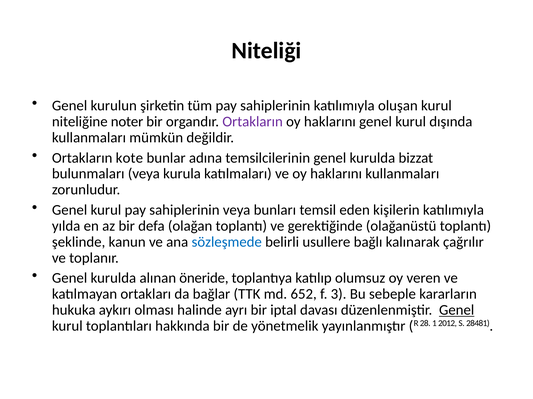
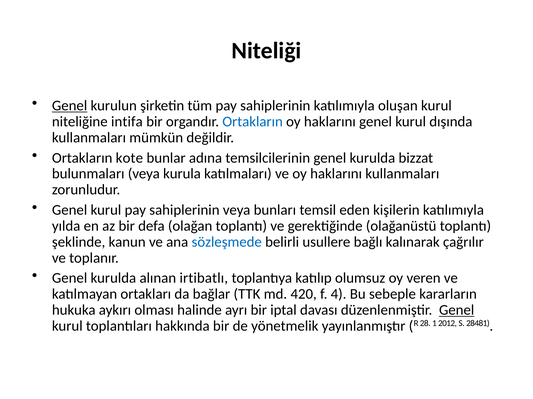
Genel at (70, 106) underline: none -> present
noter: noter -> intifa
Ortakların at (253, 122) colour: purple -> blue
öneride: öneride -> irtibatlı
652: 652 -> 420
3: 3 -> 4
